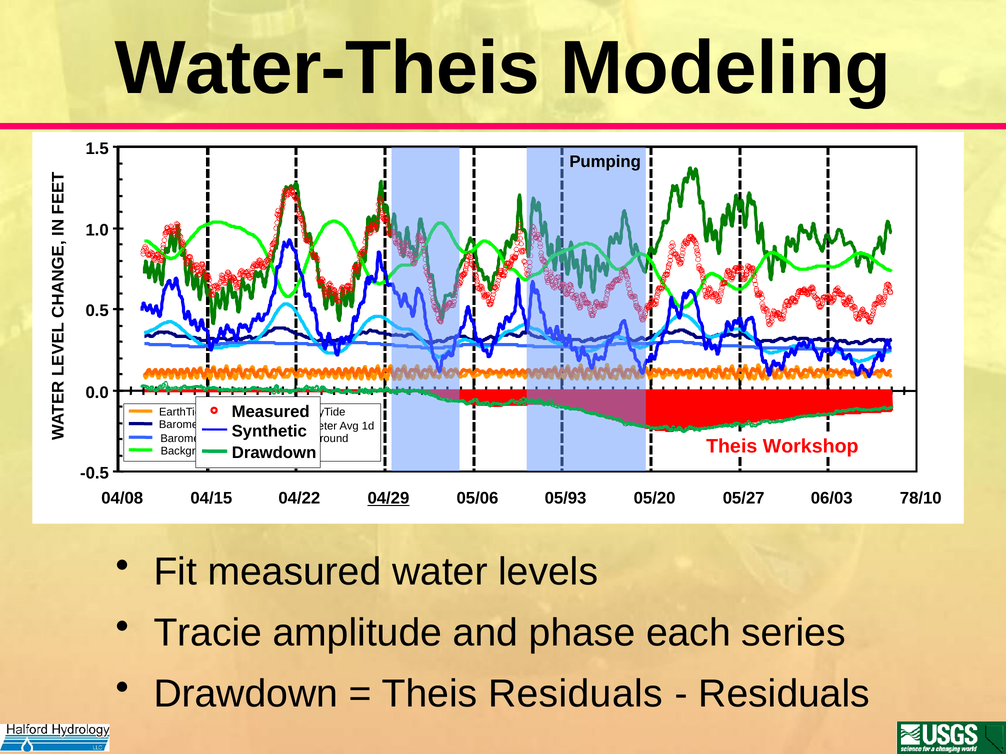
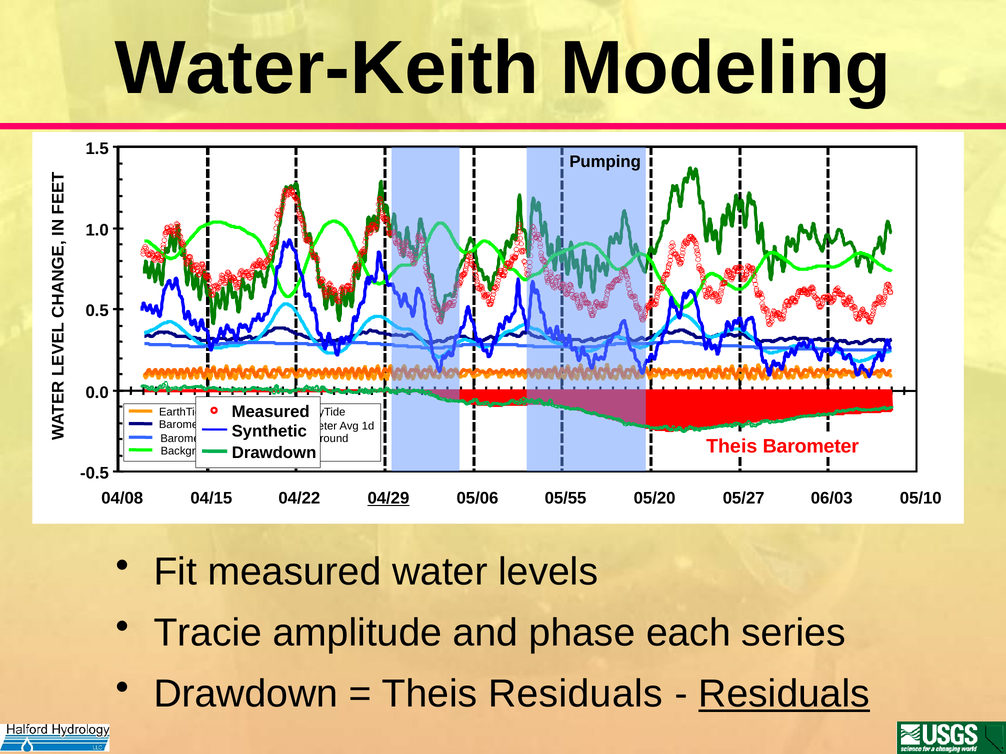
Water-Theis: Water-Theis -> Water-Keith
Theis Workshop: Workshop -> Barometer
05/93: 05/93 -> 05/55
78/10: 78/10 -> 05/10
Residuals at (784, 694) underline: none -> present
